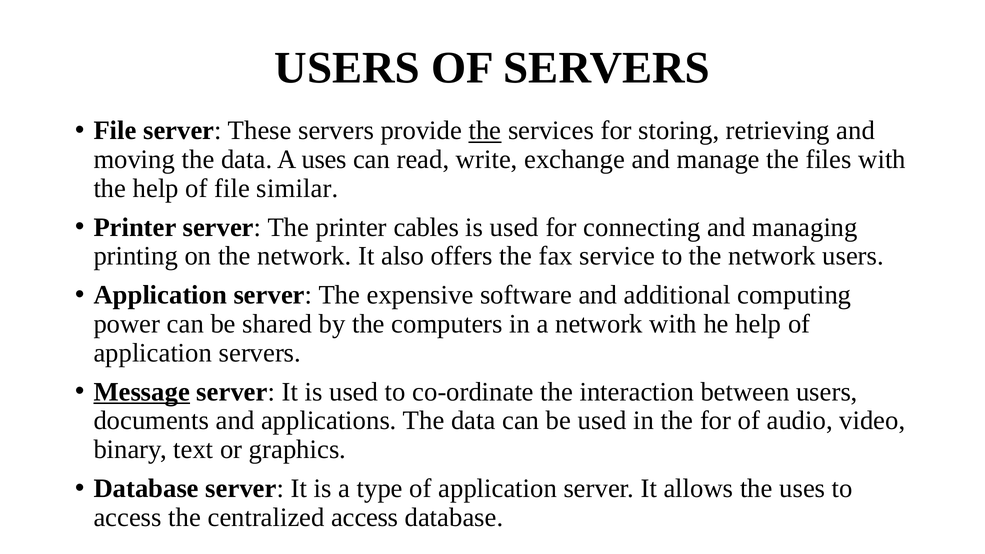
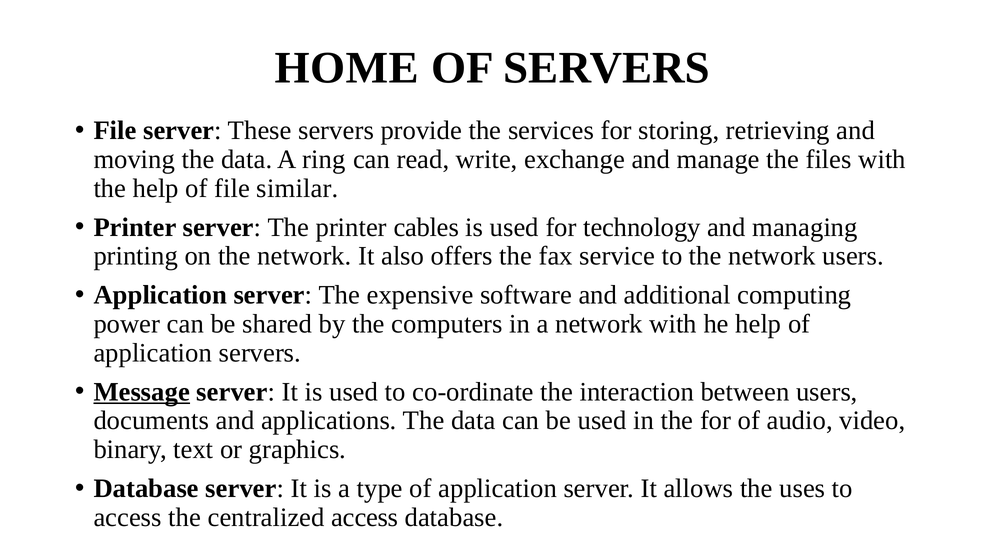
USERS at (347, 68): USERS -> HOME
the at (485, 131) underline: present -> none
A uses: uses -> ring
connecting: connecting -> technology
